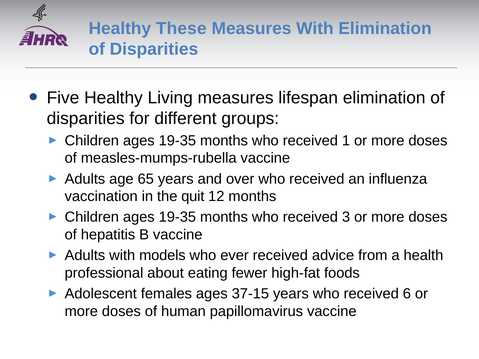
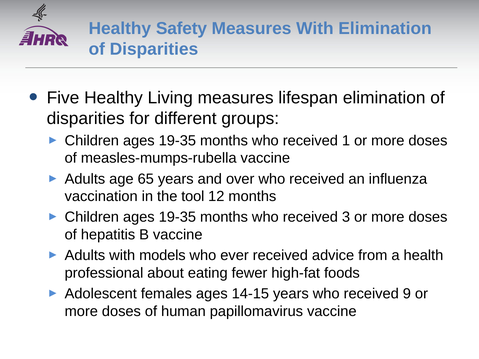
These: These -> Safety
quit: quit -> tool
37-15: 37-15 -> 14-15
6: 6 -> 9
